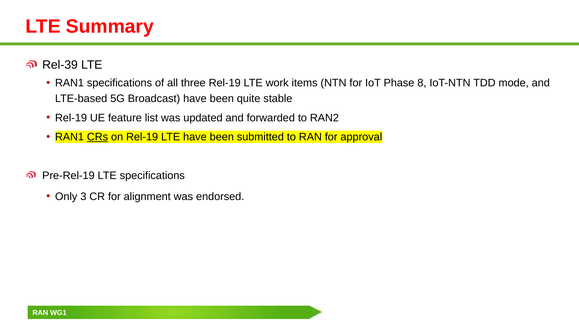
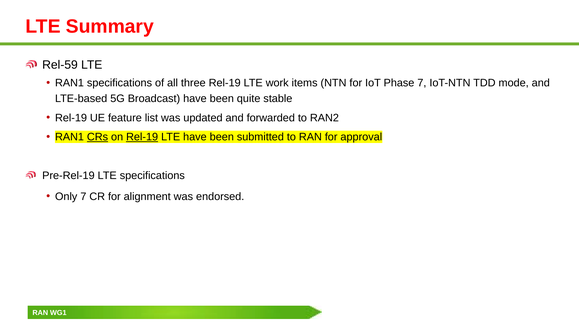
Rel-39: Rel-39 -> Rel-59
Phase 8: 8 -> 7
Rel-19 at (142, 137) underline: none -> present
Only 3: 3 -> 7
